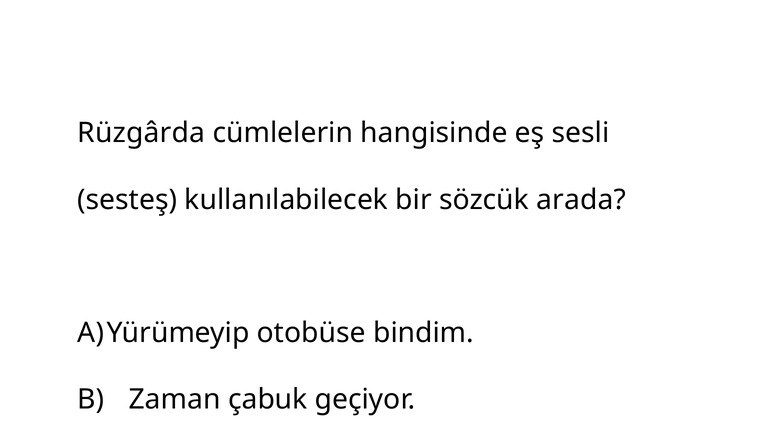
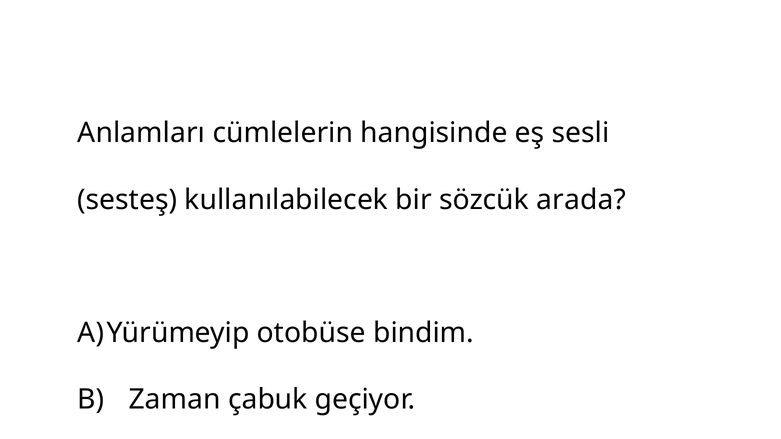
Rüzgârda: Rüzgârda -> Anlamları
